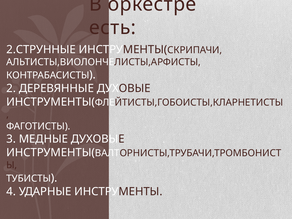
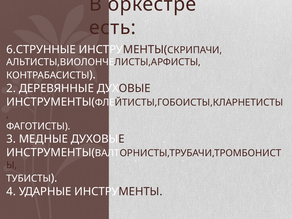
2.СТРУННЫЕ: 2.СТРУННЫЕ -> 6.СТРУННЫЕ
